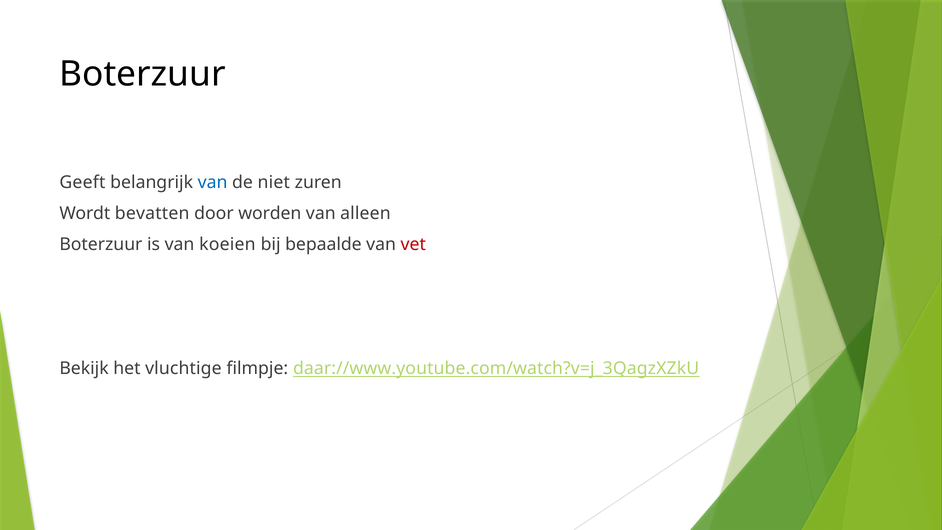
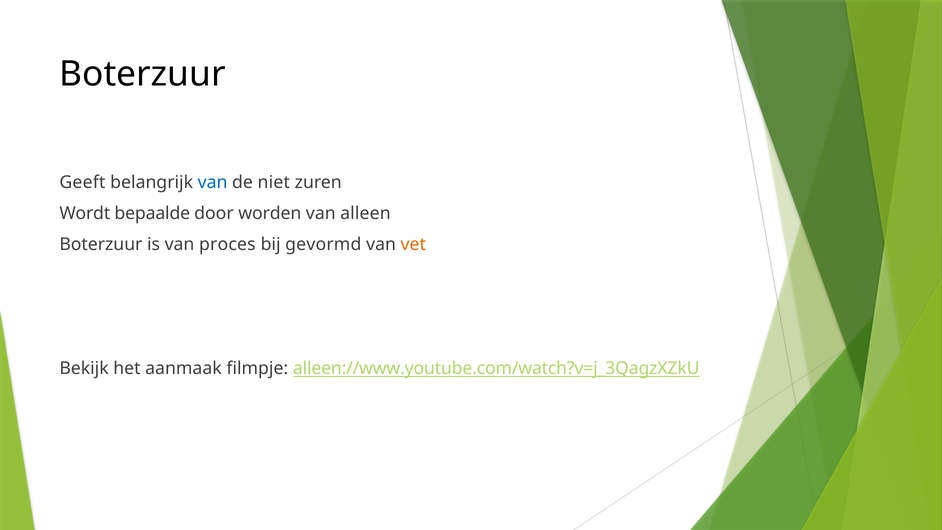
bevatten: bevatten -> bepaalde
koeien: koeien -> proces
bepaalde: bepaalde -> gevormd
vet colour: red -> orange
vluchtige: vluchtige -> aanmaak
daar://www.youtube.com/watch?v=j_3QagzXZkU: daar://www.youtube.com/watch?v=j_3QagzXZkU -> alleen://www.youtube.com/watch?v=j_3QagzXZkU
